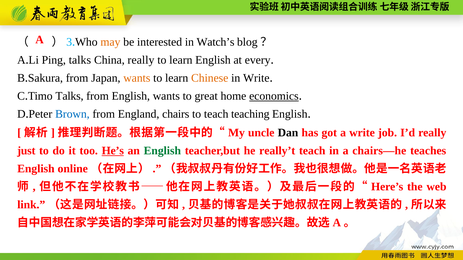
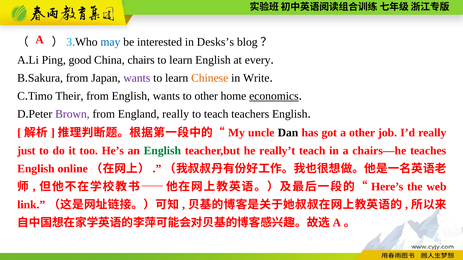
may colour: orange -> blue
Watch’s: Watch’s -> Desks’s
Ping talks: talks -> good
China really: really -> chairs
wants at (137, 78) colour: orange -> purple
Talks at (70, 96): Talks -> Their
to great: great -> other
Brown colour: blue -> purple
England chairs: chairs -> really
teaching: teaching -> teachers
a write: write -> other
He’s underline: present -> none
